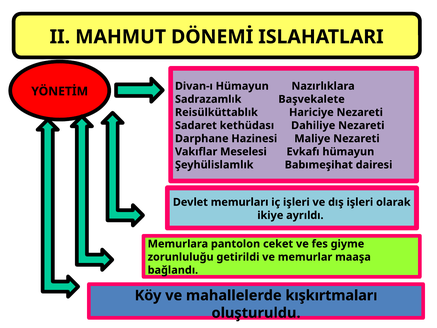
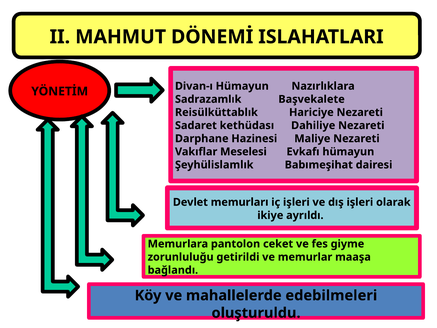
kışkırtmaları: kışkırtmaları -> edebilmeleri
